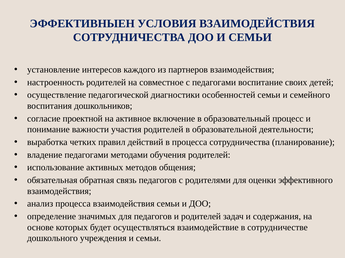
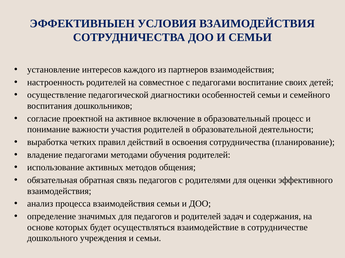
в процесса: процесса -> освоения
